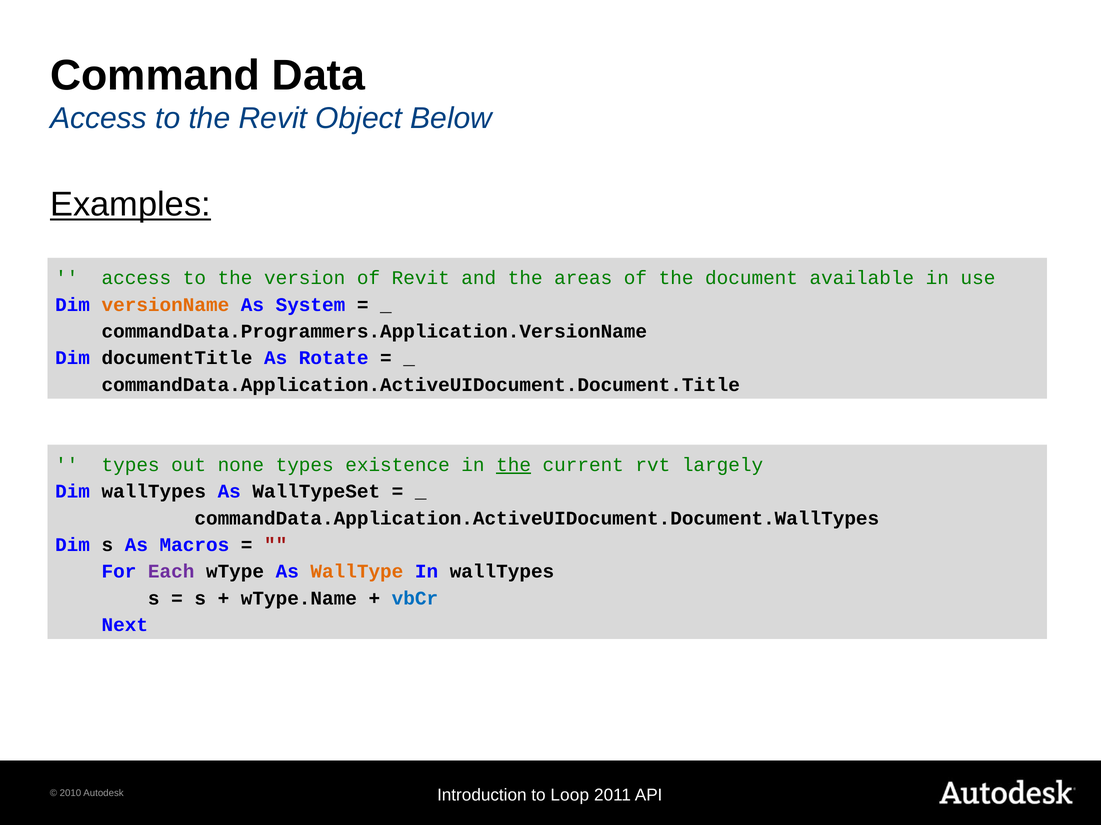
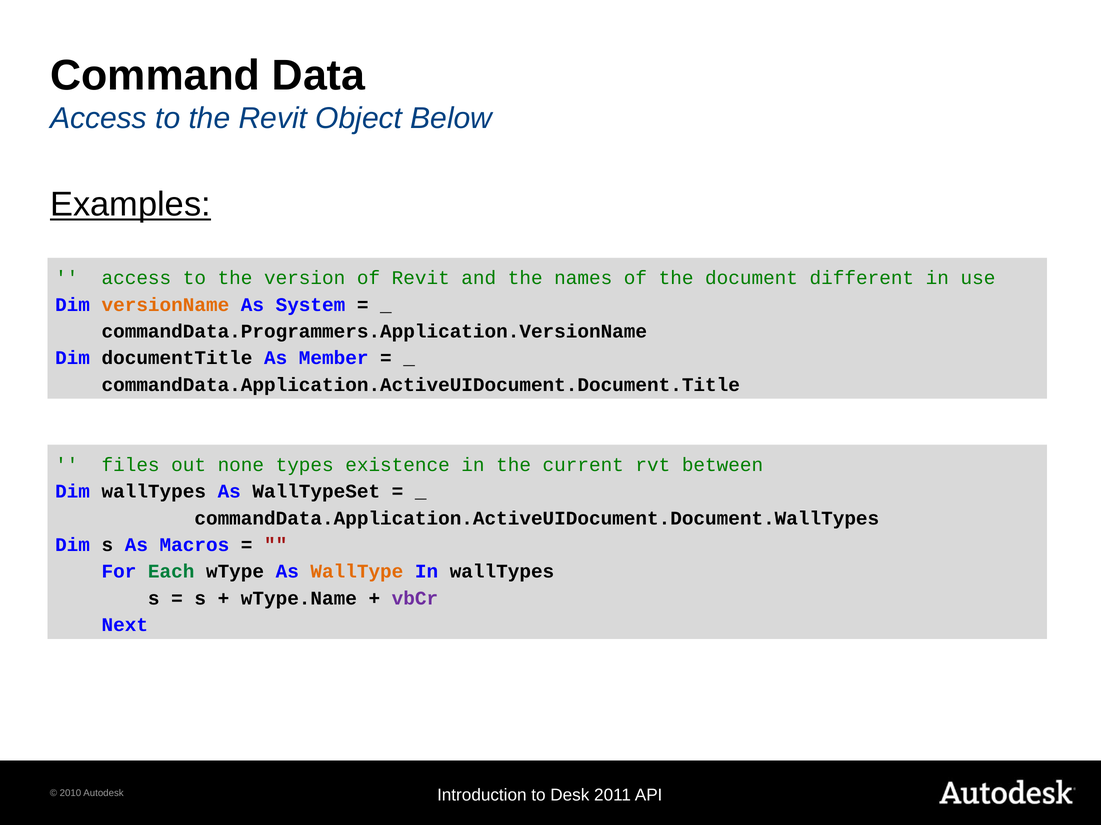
areas: areas -> names
available: available -> different
Rotate: Rotate -> Member
types at (131, 465): types -> files
the at (514, 465) underline: present -> none
largely: largely -> between
Each colour: purple -> green
vbCr colour: blue -> purple
Loop: Loop -> Desk
